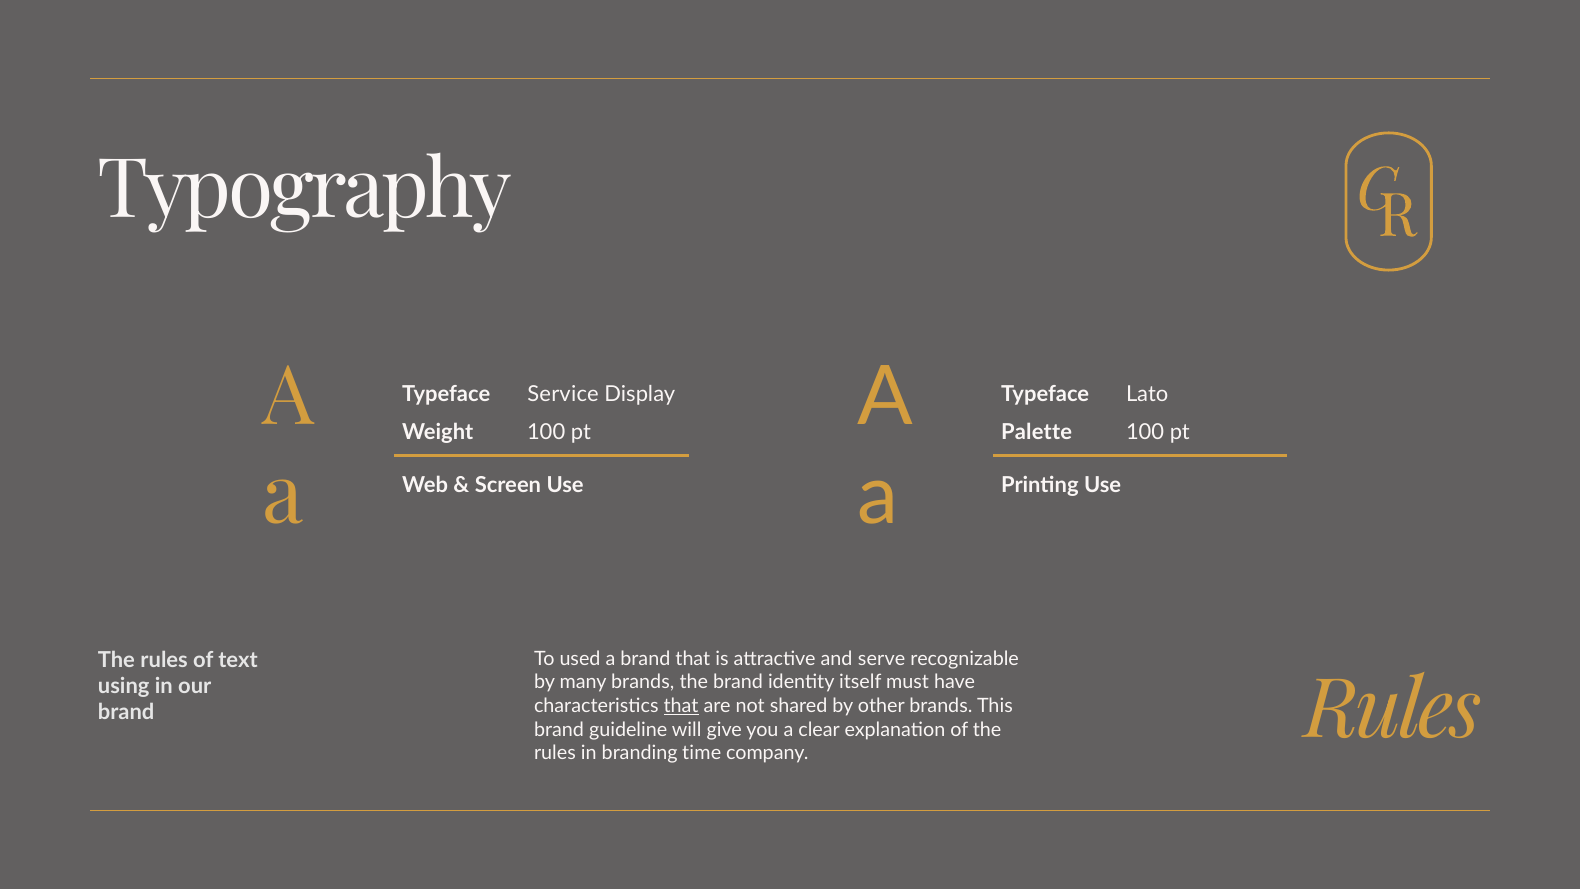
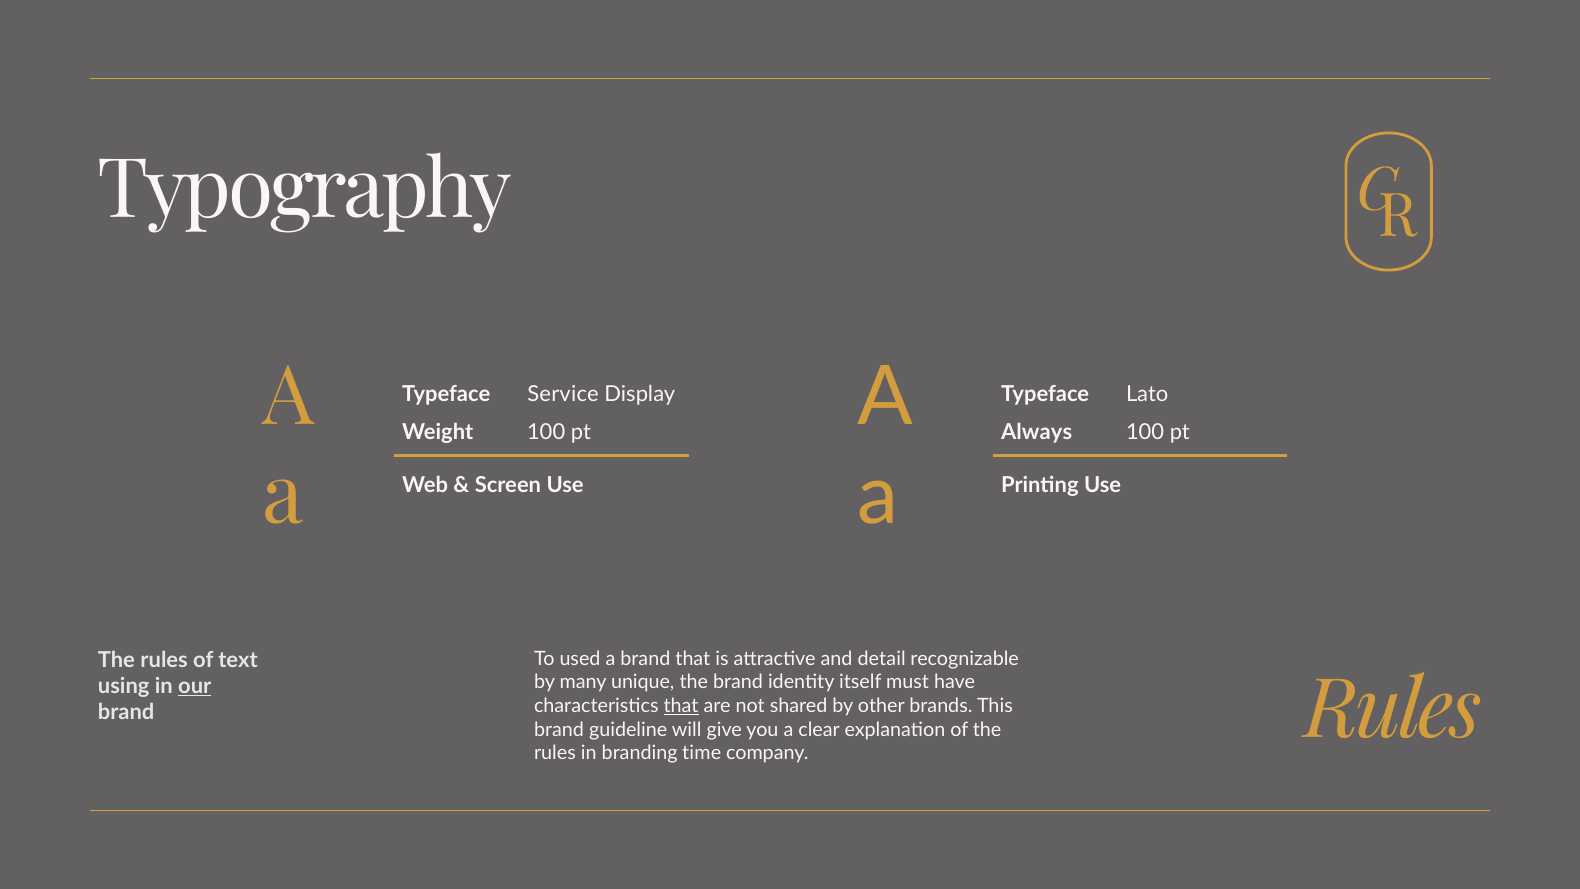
Palette: Palette -> Always
serve: serve -> detail
many brands: brands -> unique
our underline: none -> present
